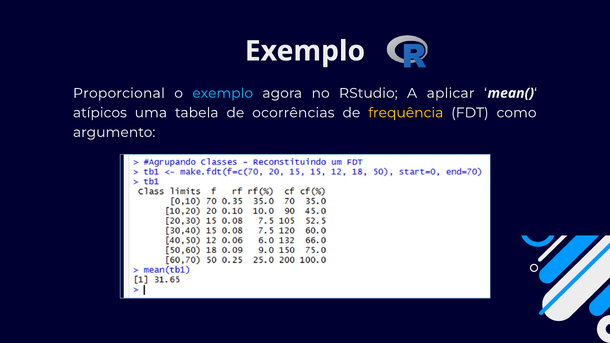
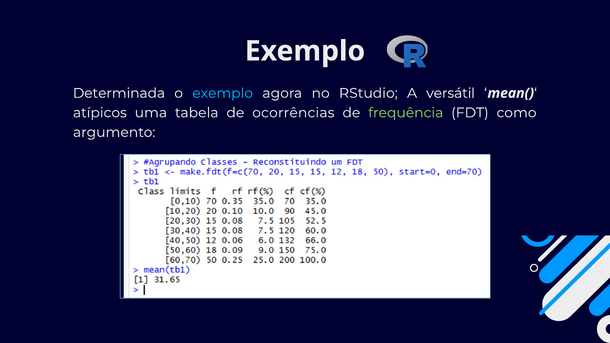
Proporcional: Proporcional -> Determinada
aplicar: aplicar -> versátil
frequência colour: yellow -> light green
